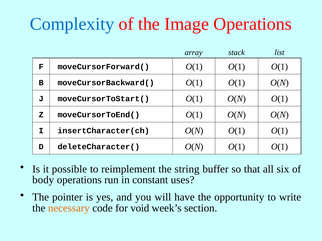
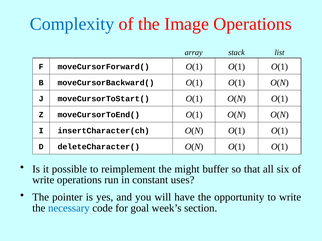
string: string -> might
body at (43, 180): body -> write
necessary colour: orange -> blue
void: void -> goal
